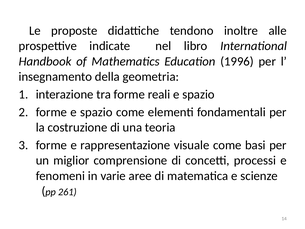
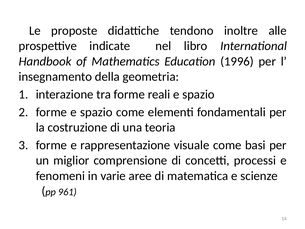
261: 261 -> 961
